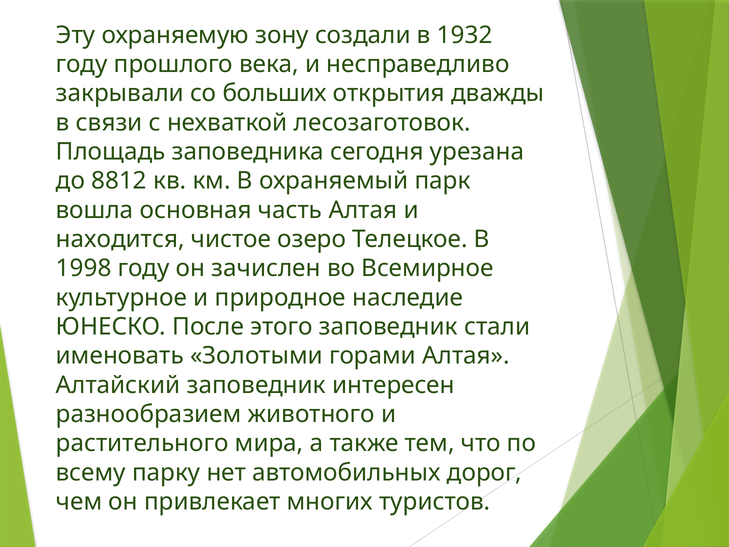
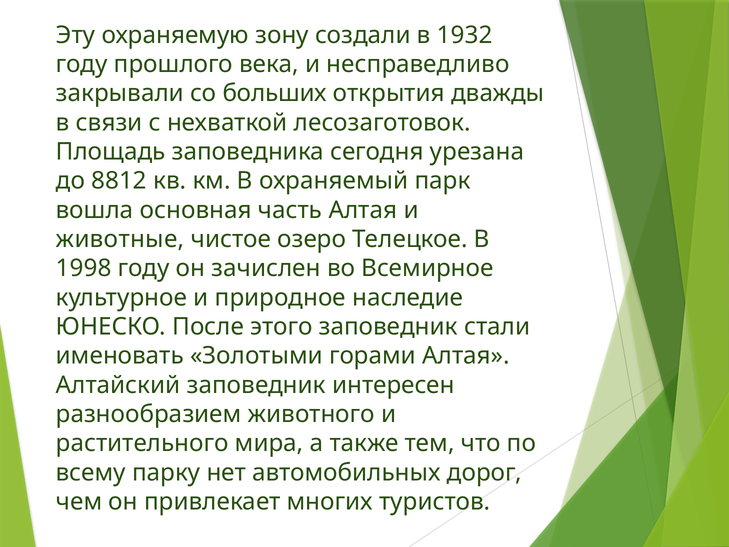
находится: находится -> животные
